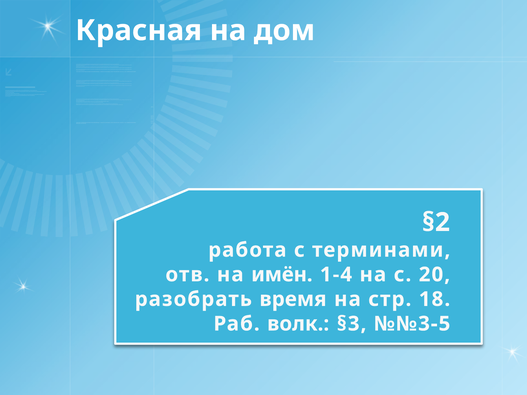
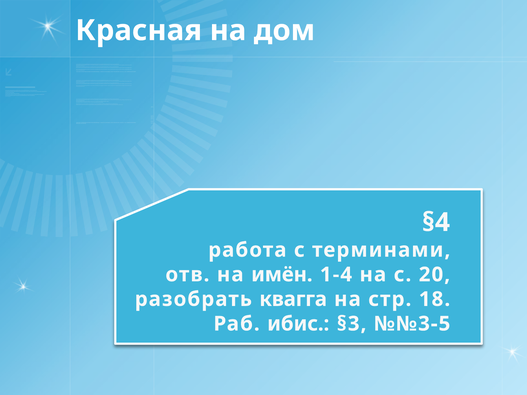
§2: §2 -> §4
время: время -> квагга
волк: волк -> ибис
